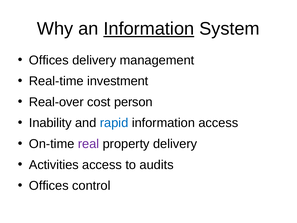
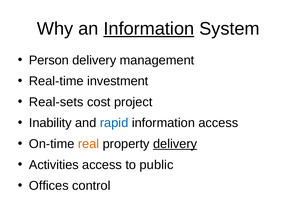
Offices at (49, 60): Offices -> Person
Real-over: Real-over -> Real-sets
person: person -> project
real colour: purple -> orange
delivery at (175, 144) underline: none -> present
audits: audits -> public
